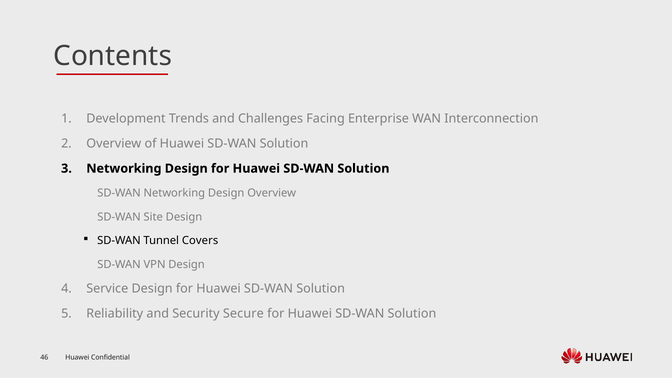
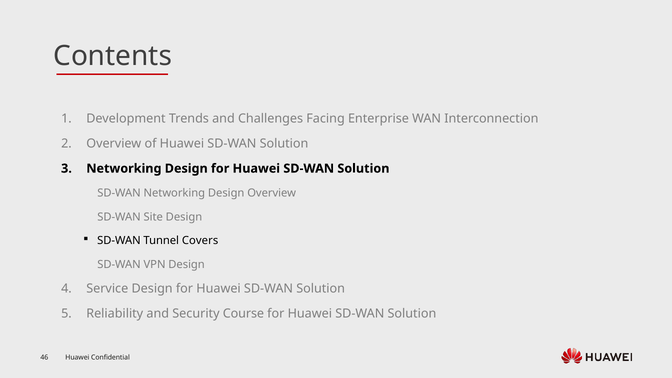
Secure: Secure -> Course
